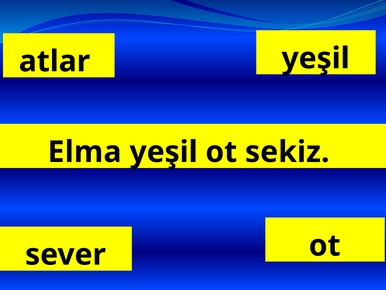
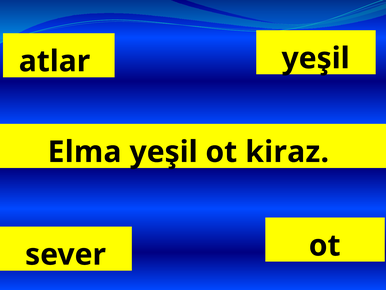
sekiz: sekiz -> kiraz
